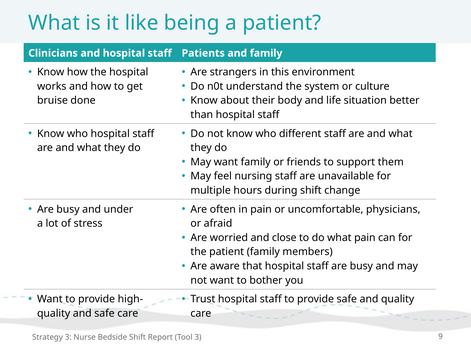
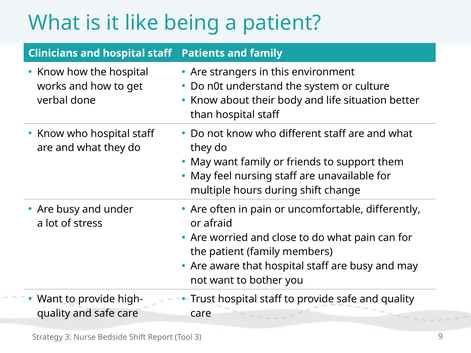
bruise: bruise -> verbal
physicians: physicians -> differently
